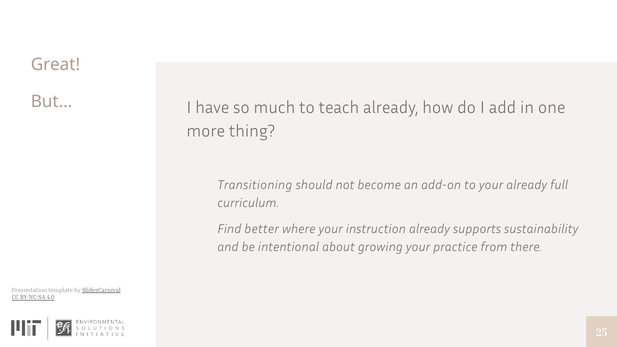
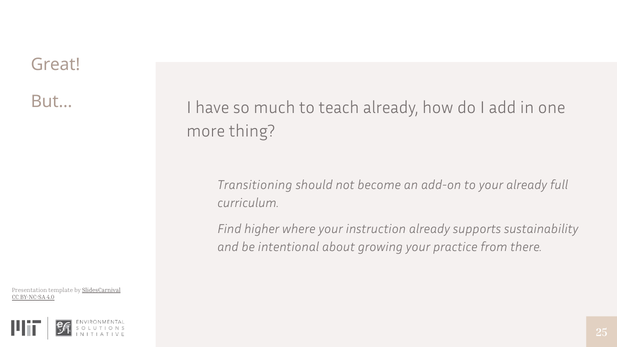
better: better -> higher
